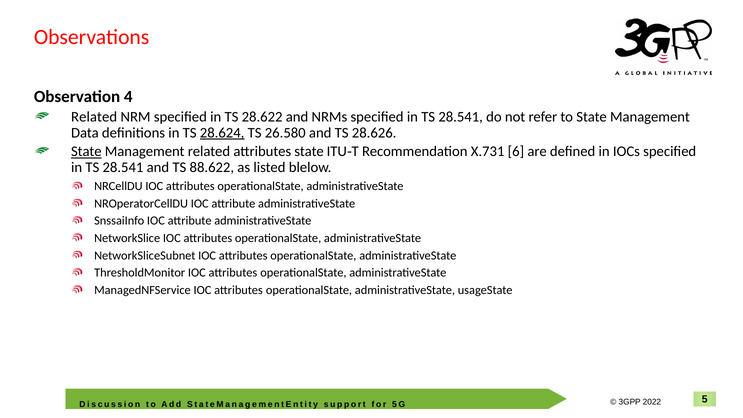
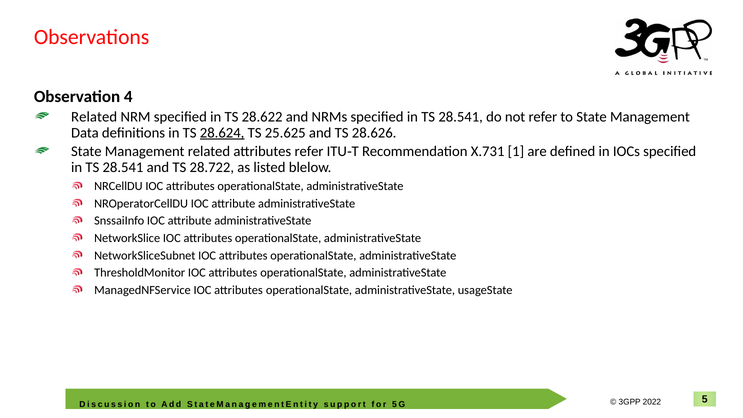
26.580: 26.580 -> 25.625
State at (86, 152) underline: present -> none
attributes state: state -> refer
6: 6 -> 1
88.622: 88.622 -> 28.722
